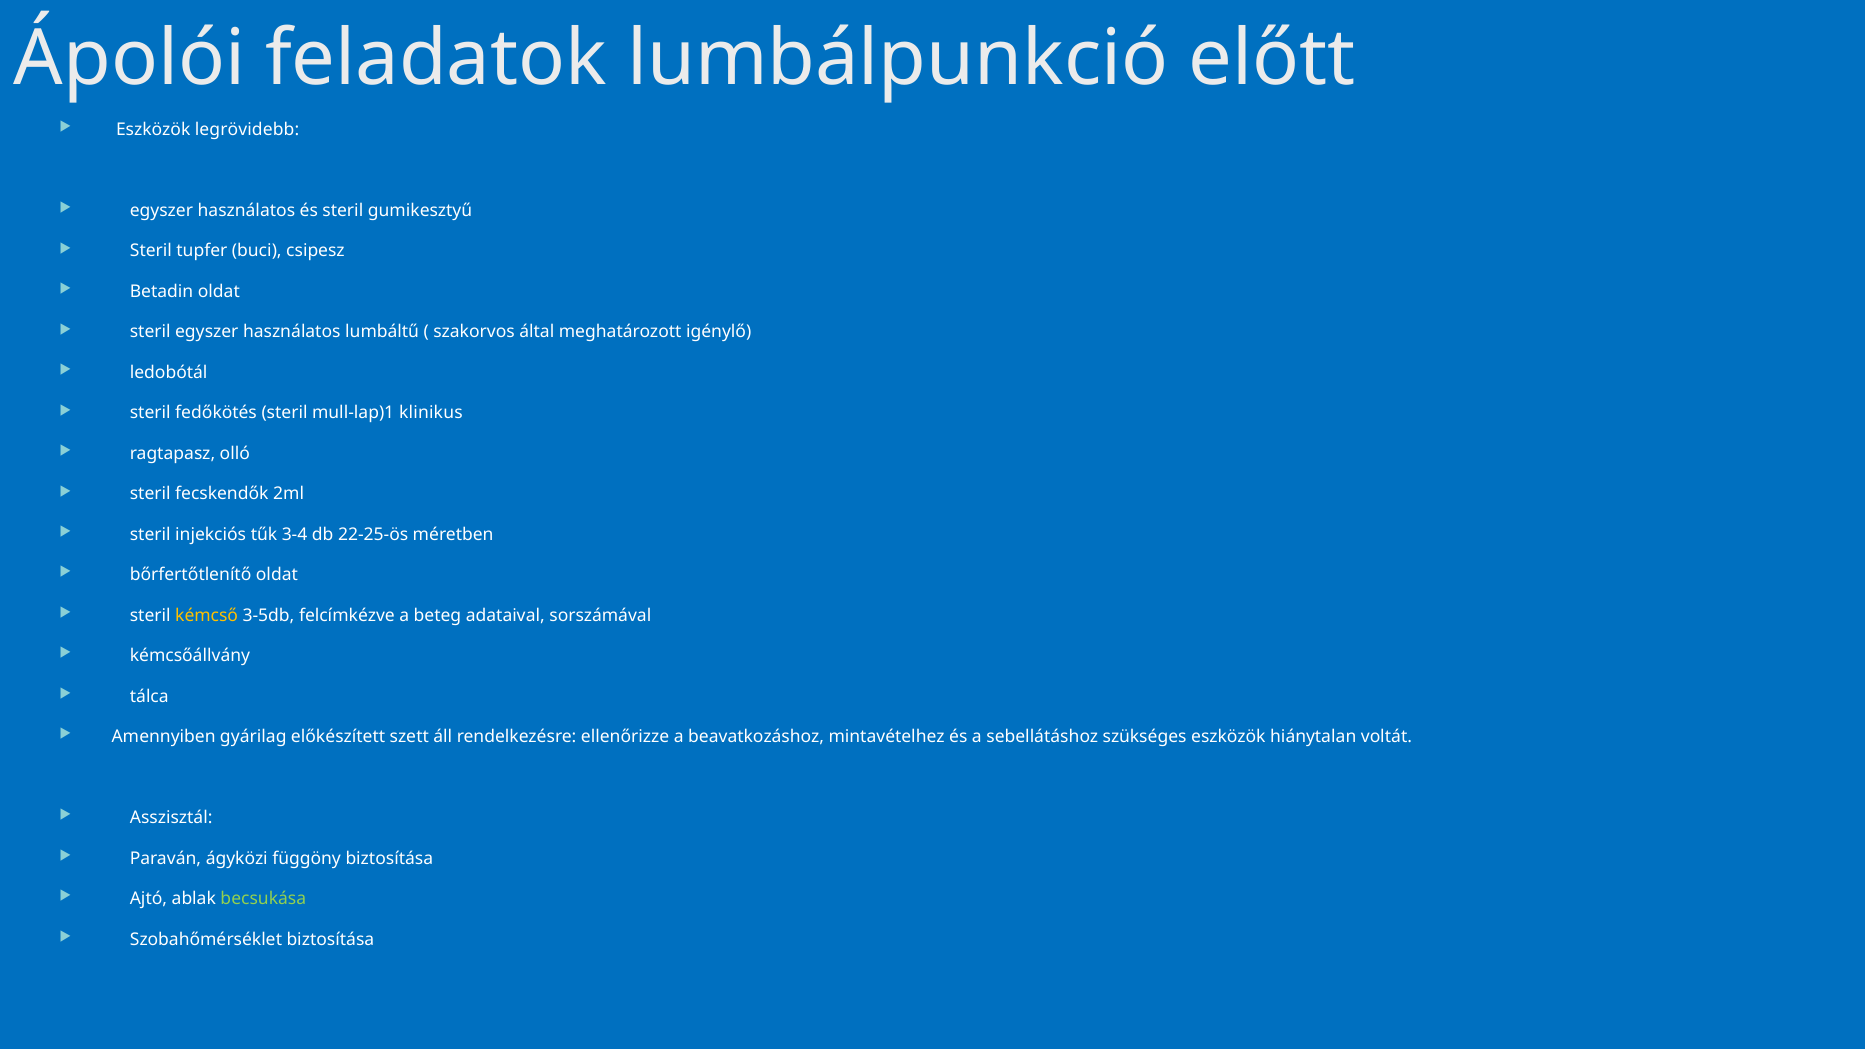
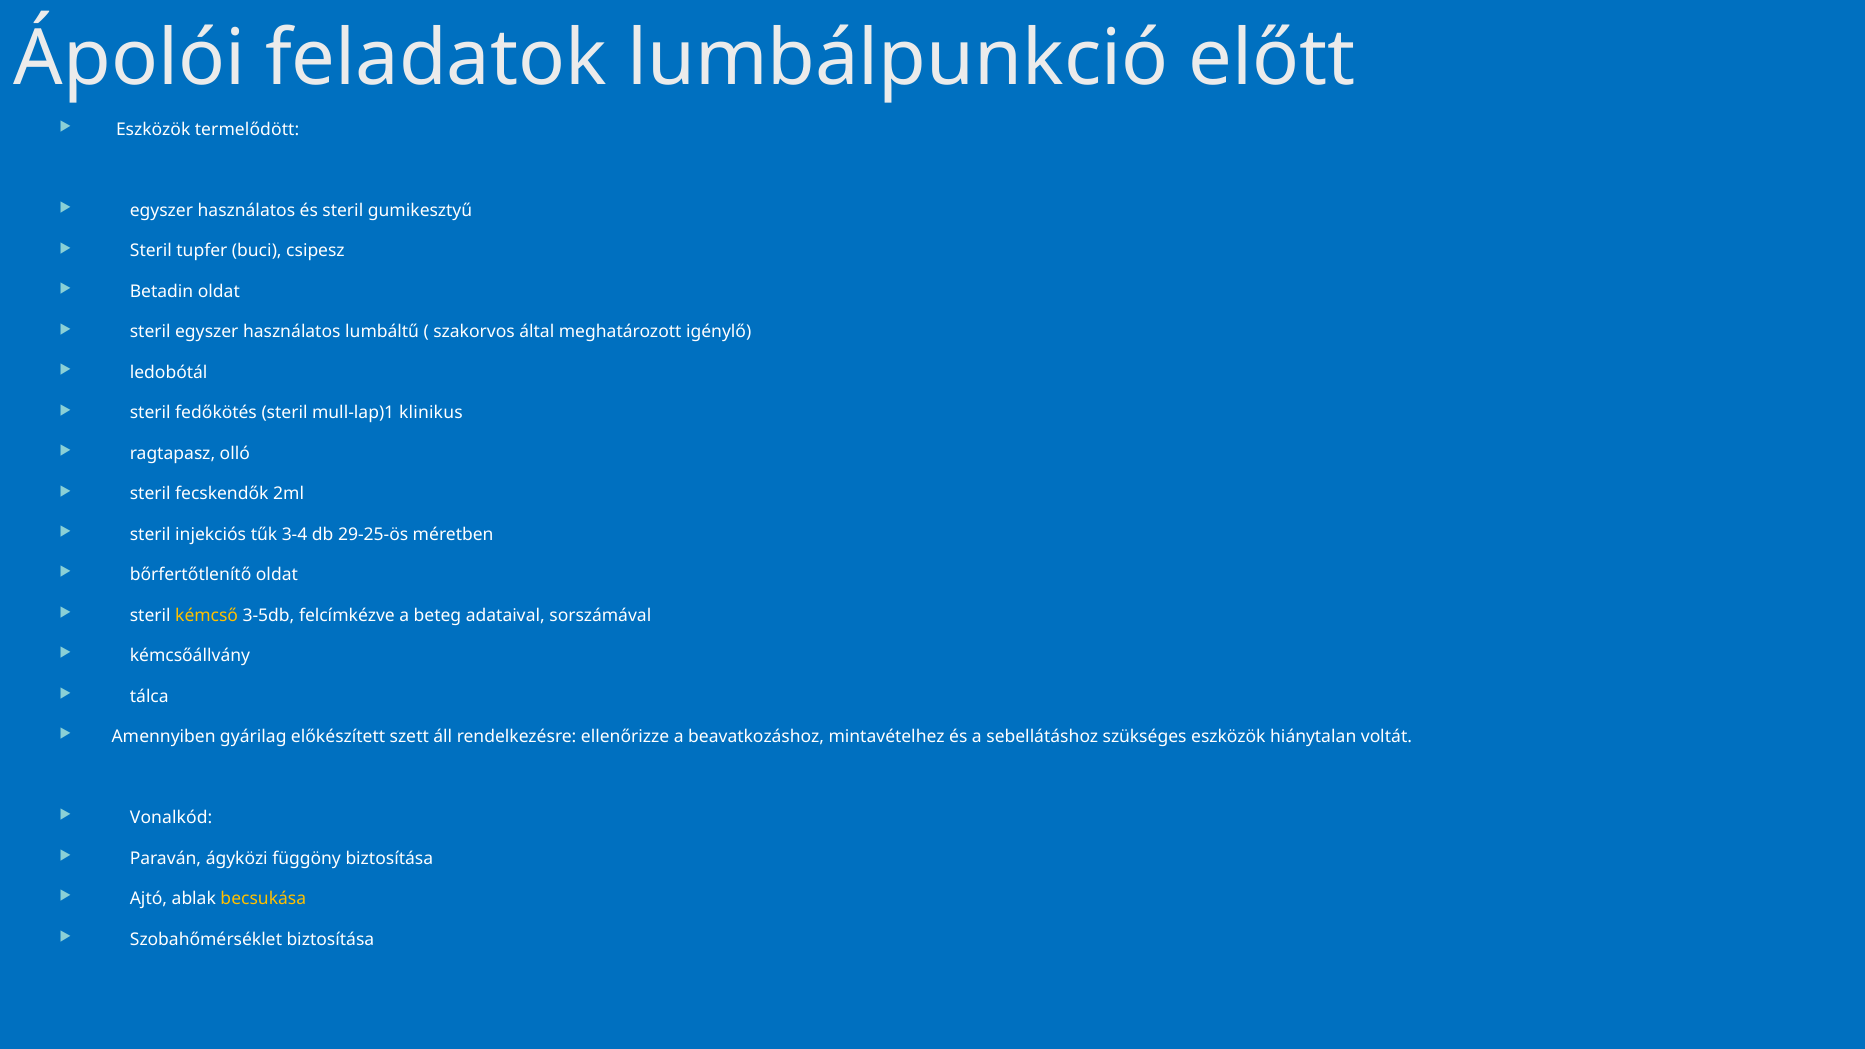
legrövidebb: legrövidebb -> termelődött
22-25-ös: 22-25-ös -> 29-25-ös
Asszisztál: Asszisztál -> Vonalkód
becsukása colour: light green -> yellow
